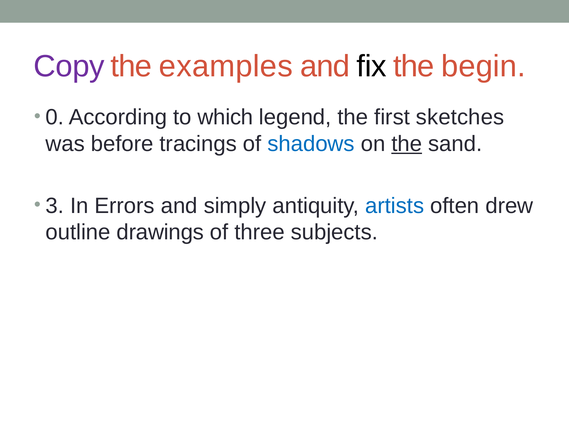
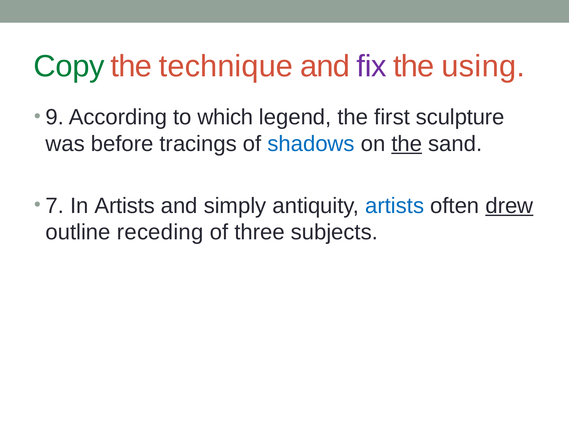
Copy colour: purple -> green
examples: examples -> technique
fix colour: black -> purple
begin: begin -> using
0: 0 -> 9
sketches: sketches -> sculpture
3: 3 -> 7
In Errors: Errors -> Artists
drew underline: none -> present
drawings: drawings -> receding
